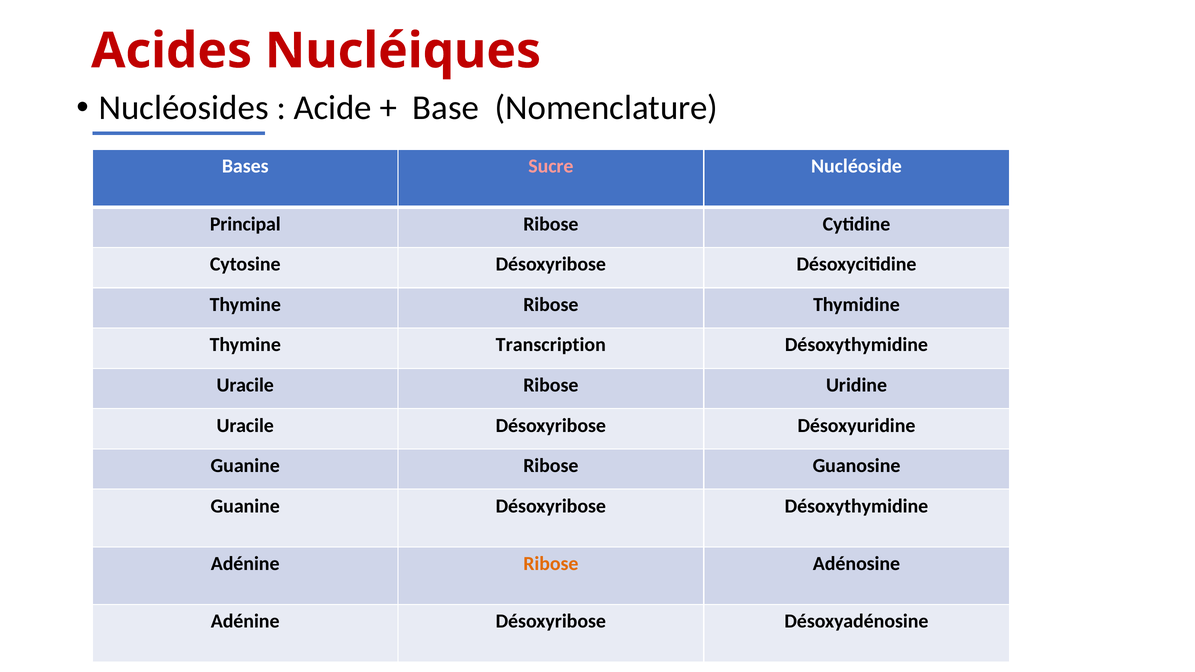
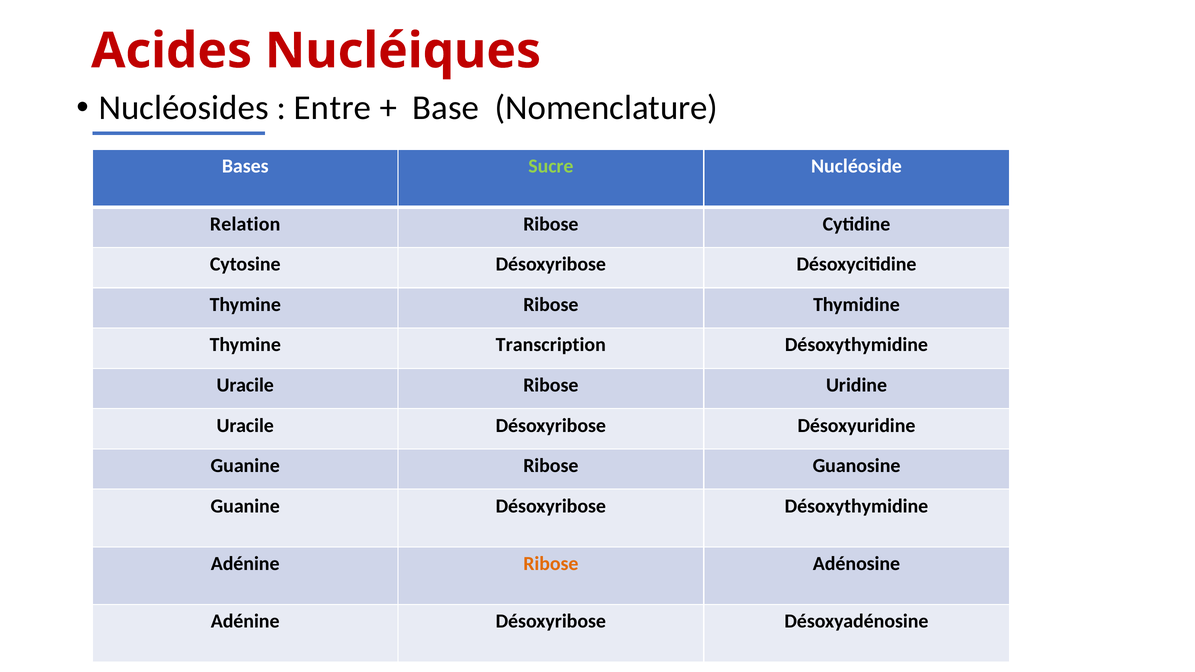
Acide: Acide -> Entre
Sucre colour: pink -> light green
Principal: Principal -> Relation
